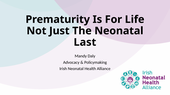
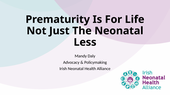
Last: Last -> Less
